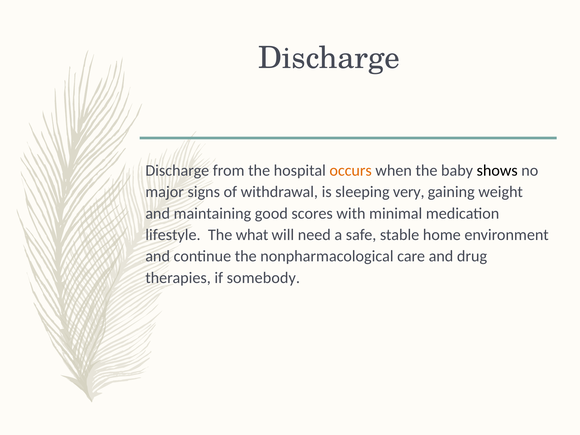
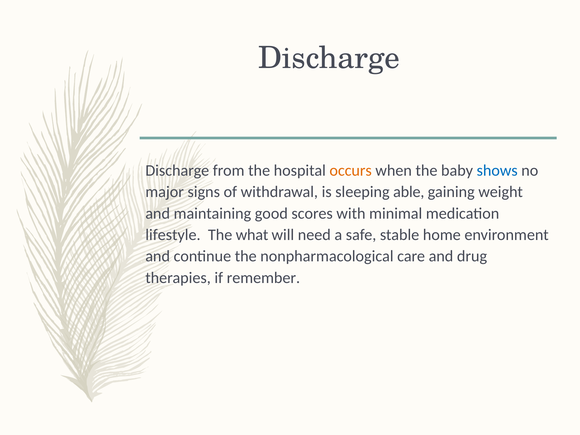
shows colour: black -> blue
very: very -> able
somebody: somebody -> remember
